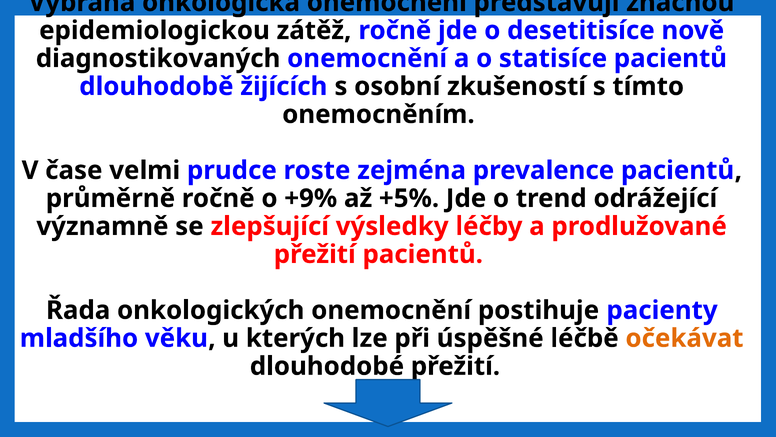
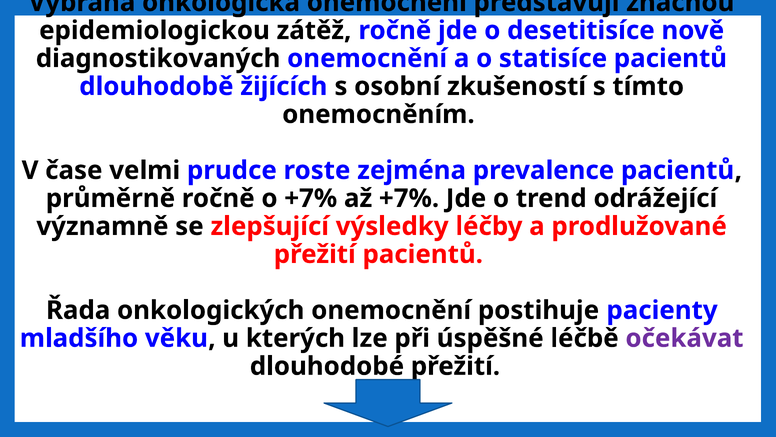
o +9%: +9% -> +7%
až +5%: +5% -> +7%
očekávat colour: orange -> purple
